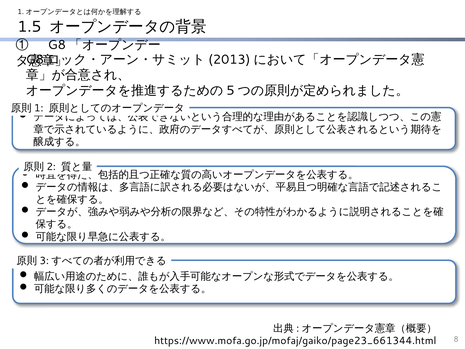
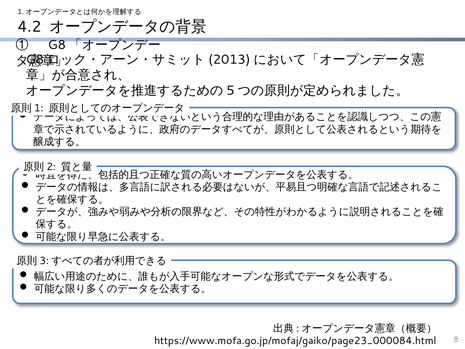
1.5: 1.5 -> 4.2
https://www.mofa.go.jp/mofaj/gaiko/page23_661344.html: https://www.mofa.go.jp/mofaj/gaiko/page23_661344.html -> https://www.mofa.go.jp/mofaj/gaiko/page23_000084.html
